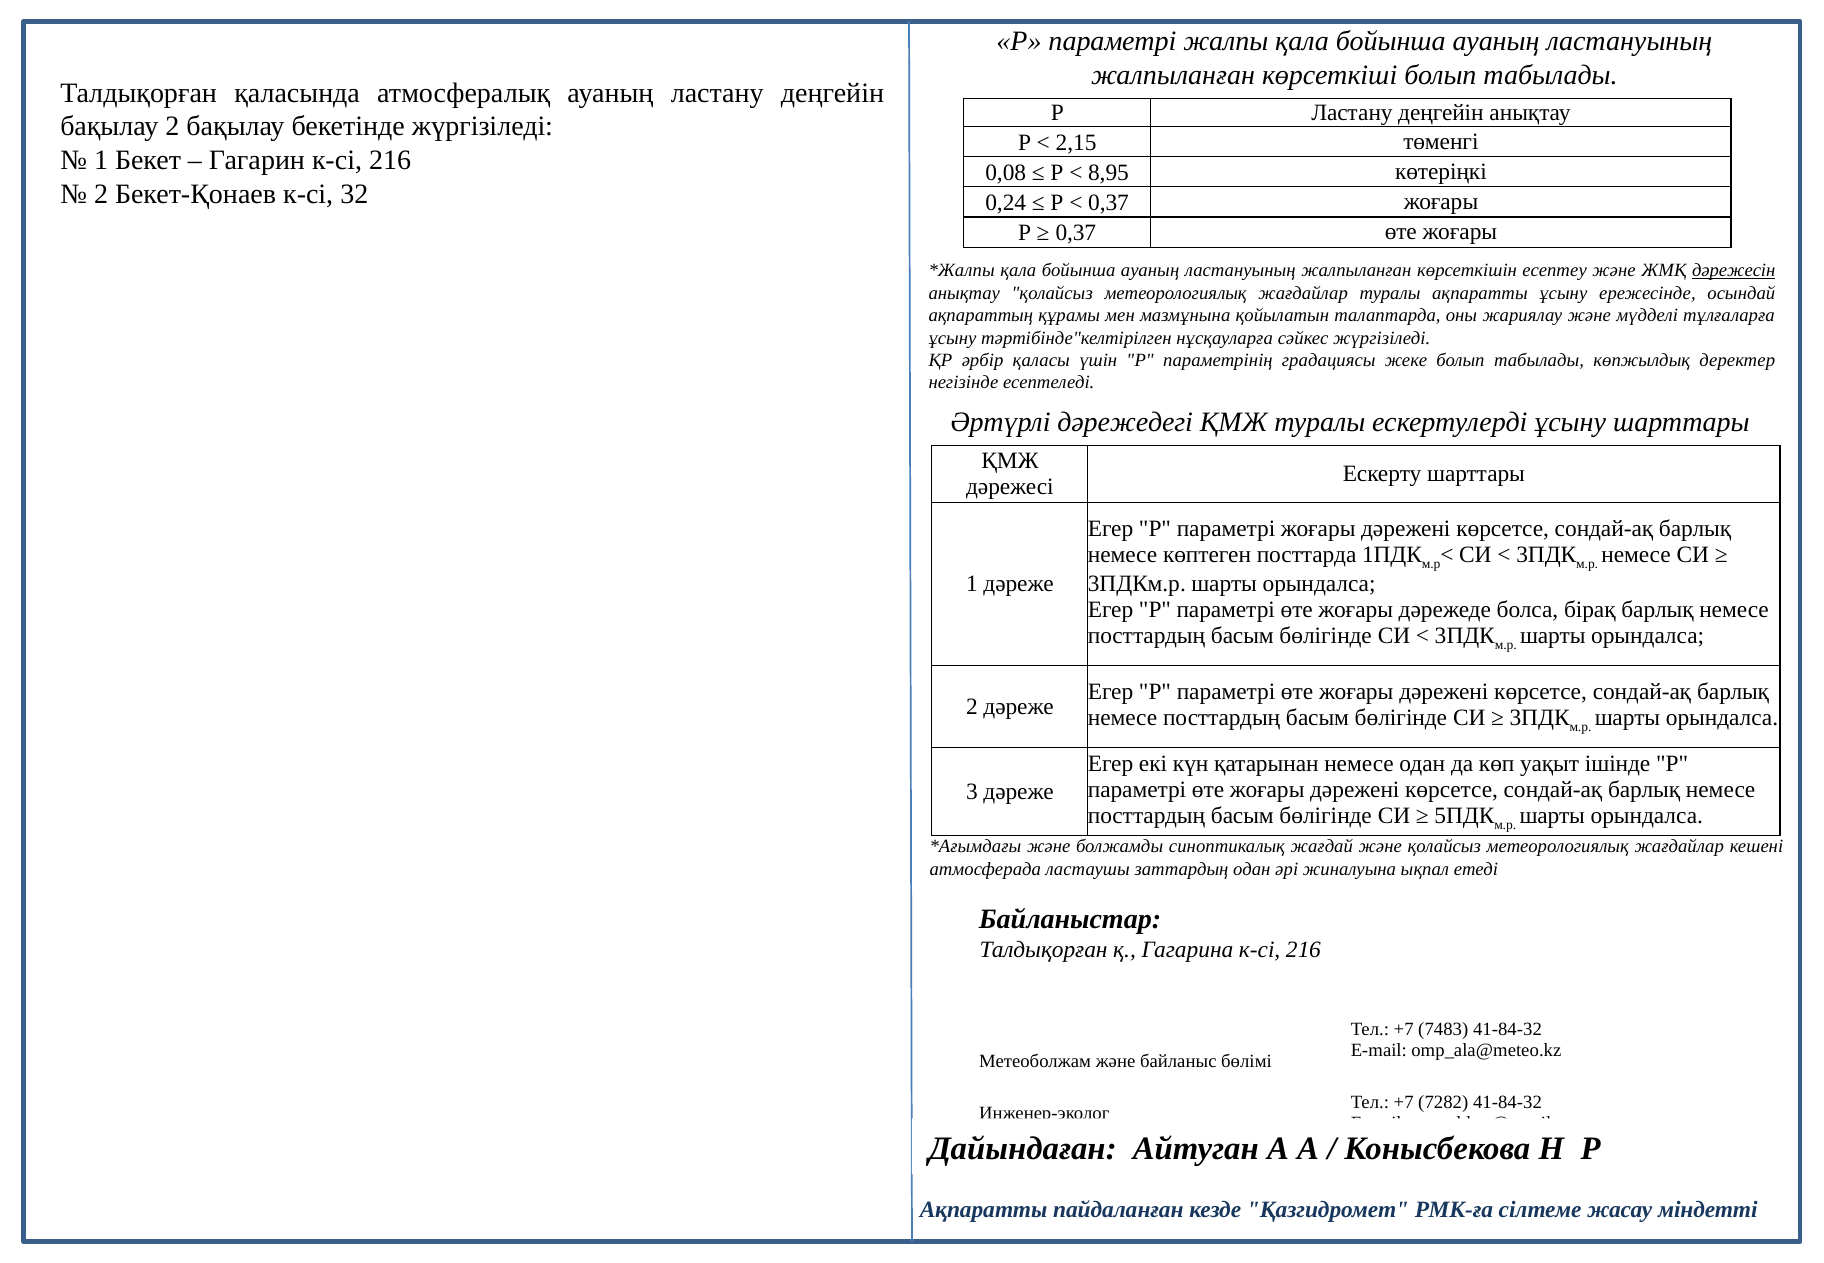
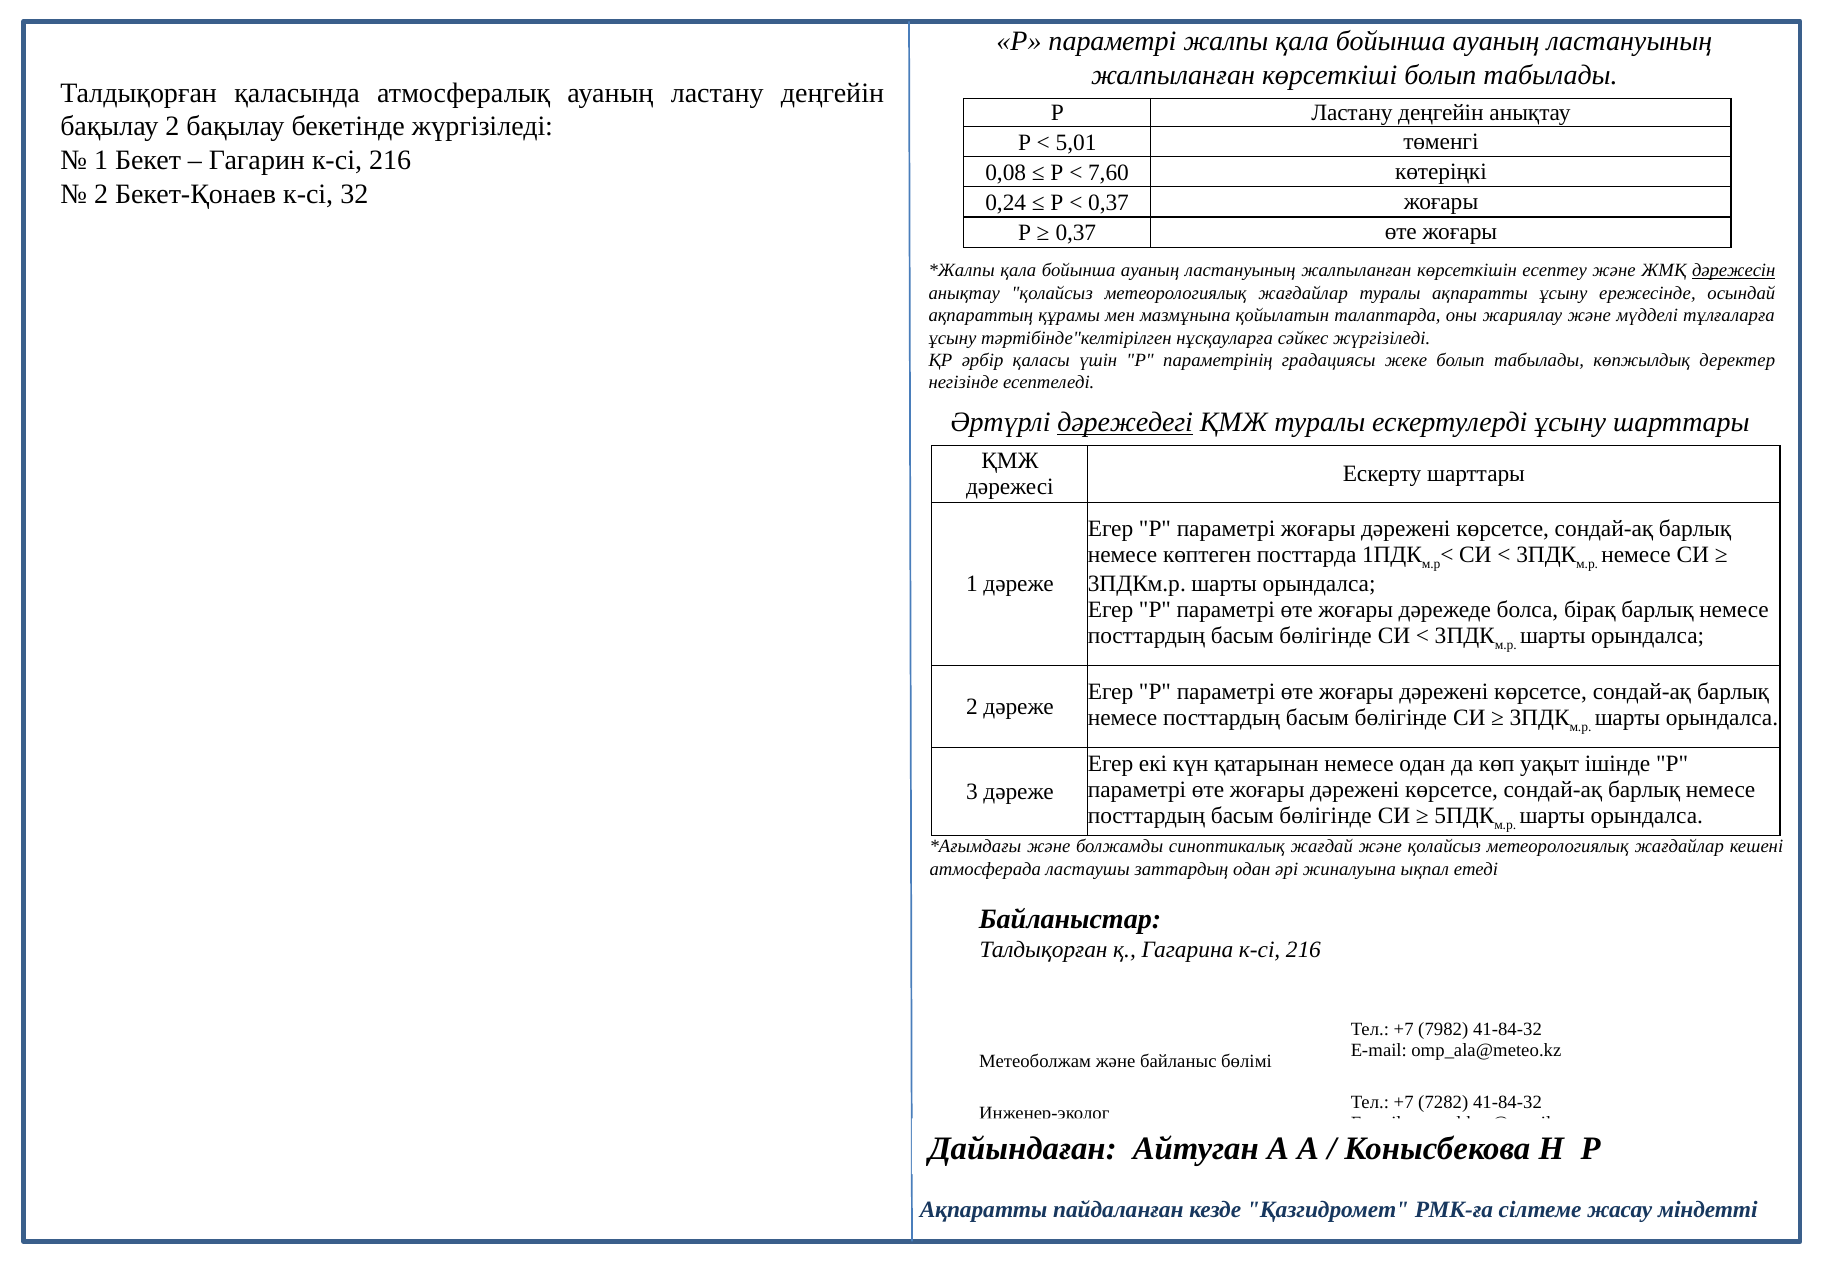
2,15: 2,15 -> 5,01
8,95: 8,95 -> 7,60
дәрежедегі underline: none -> present
7483: 7483 -> 7982
